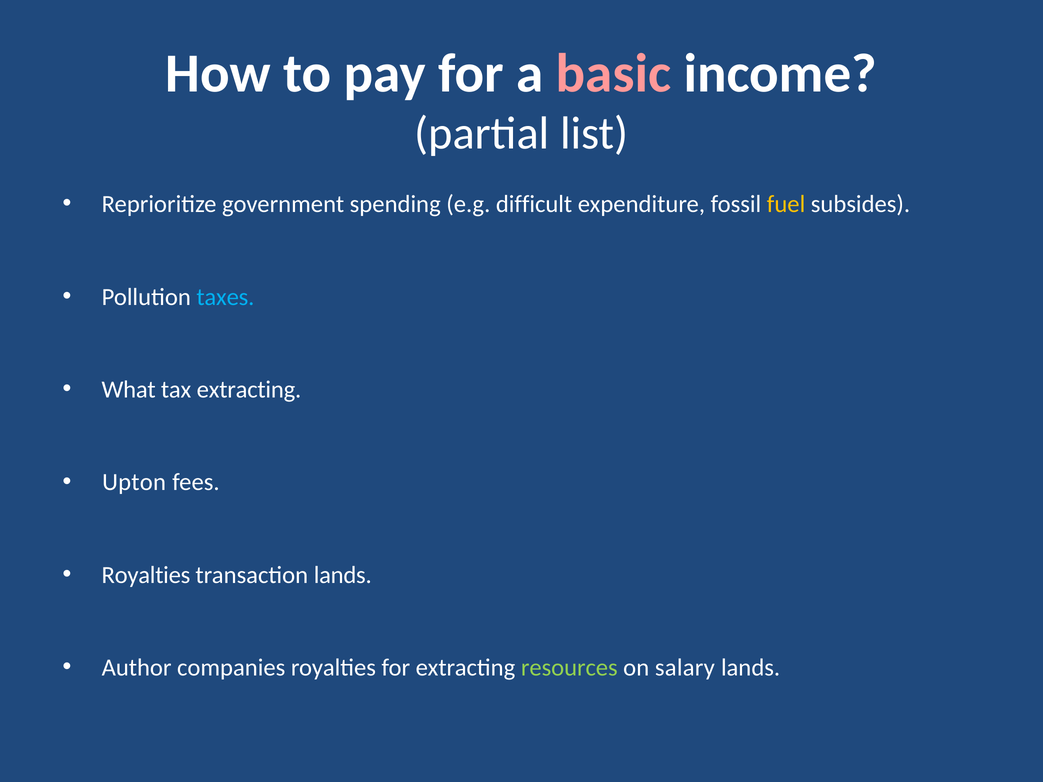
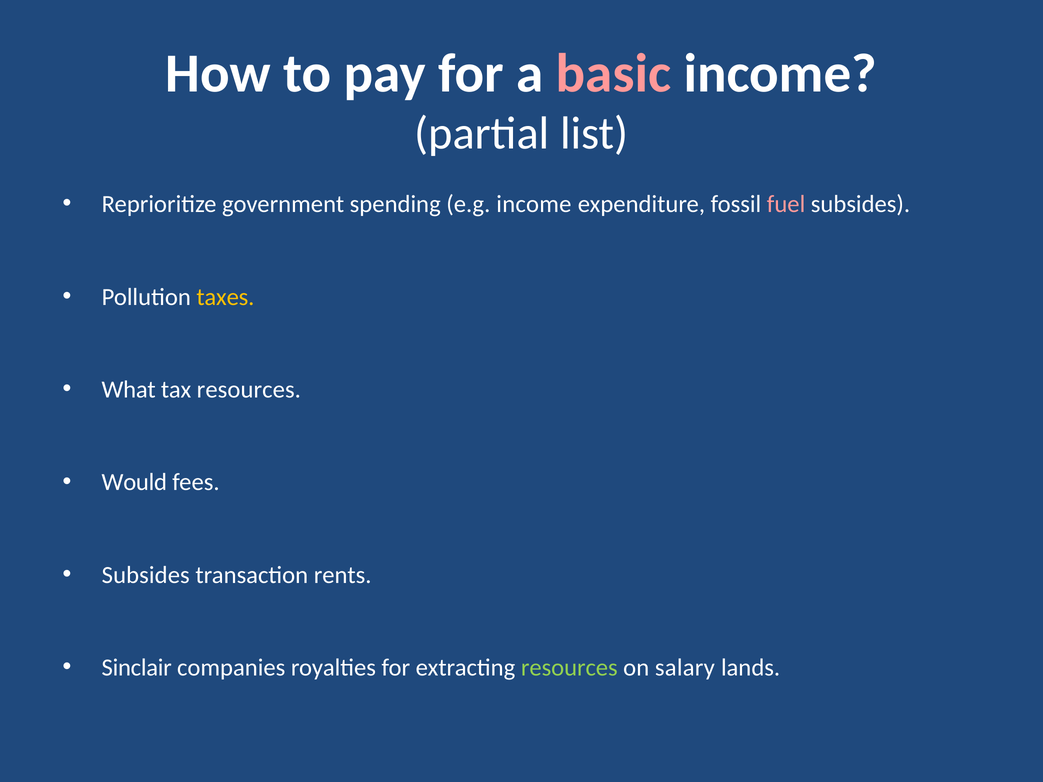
e.g difficult: difficult -> income
fuel colour: yellow -> pink
taxes colour: light blue -> yellow
tax extracting: extracting -> resources
Upton: Upton -> Would
Royalties at (146, 575): Royalties -> Subsides
transaction lands: lands -> rents
Author: Author -> Sinclair
